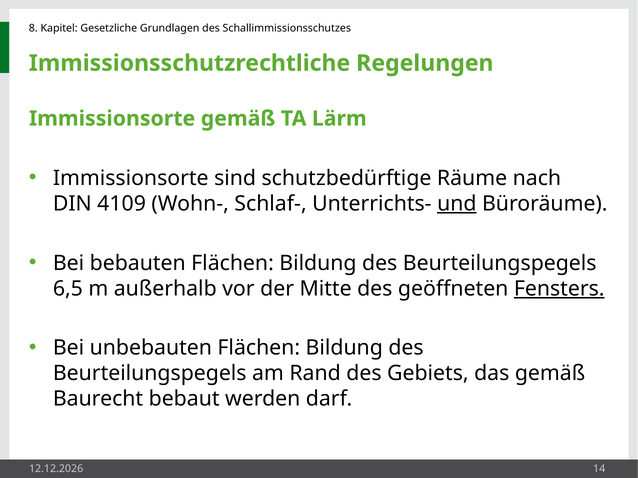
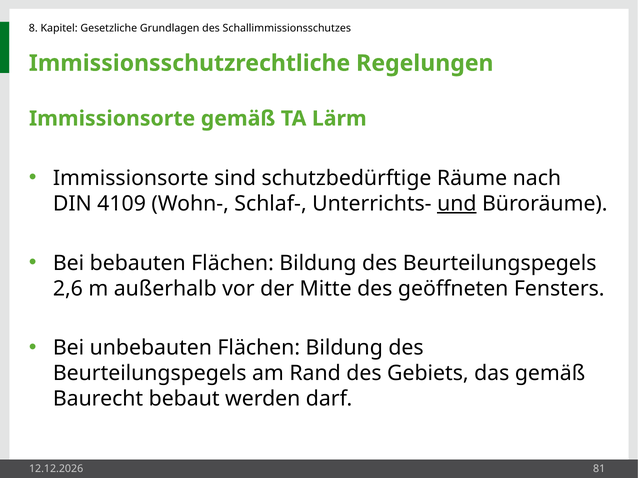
6,5: 6,5 -> 2,6
Fensters underline: present -> none
14: 14 -> 81
